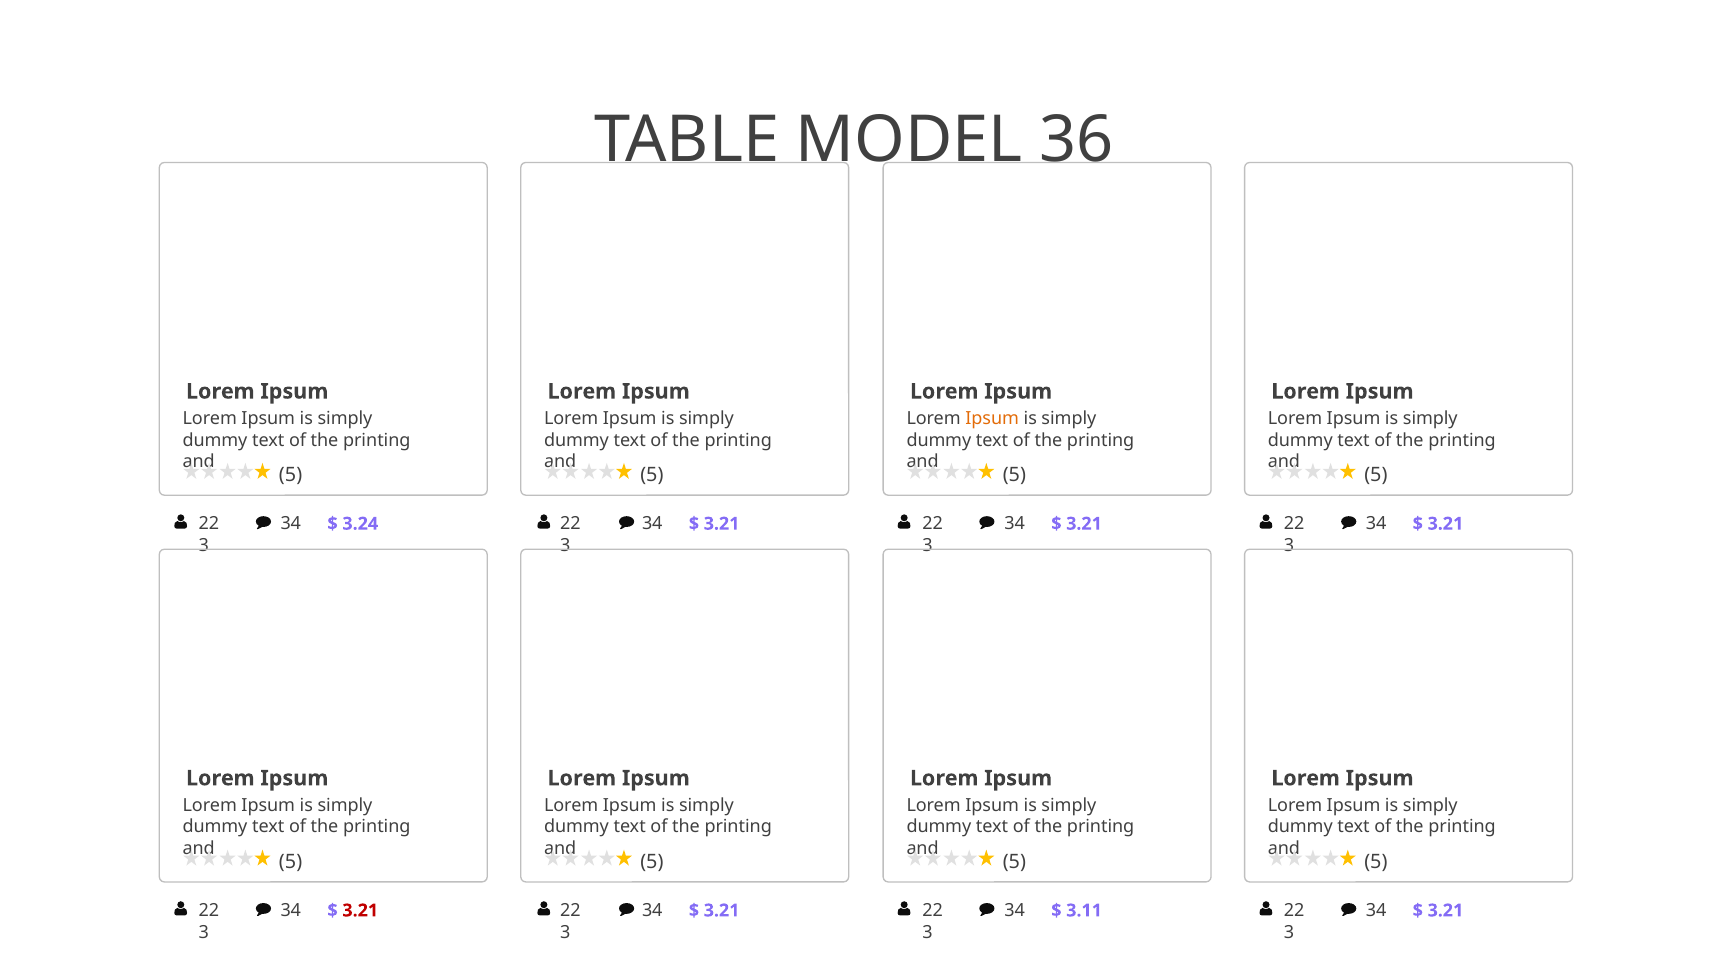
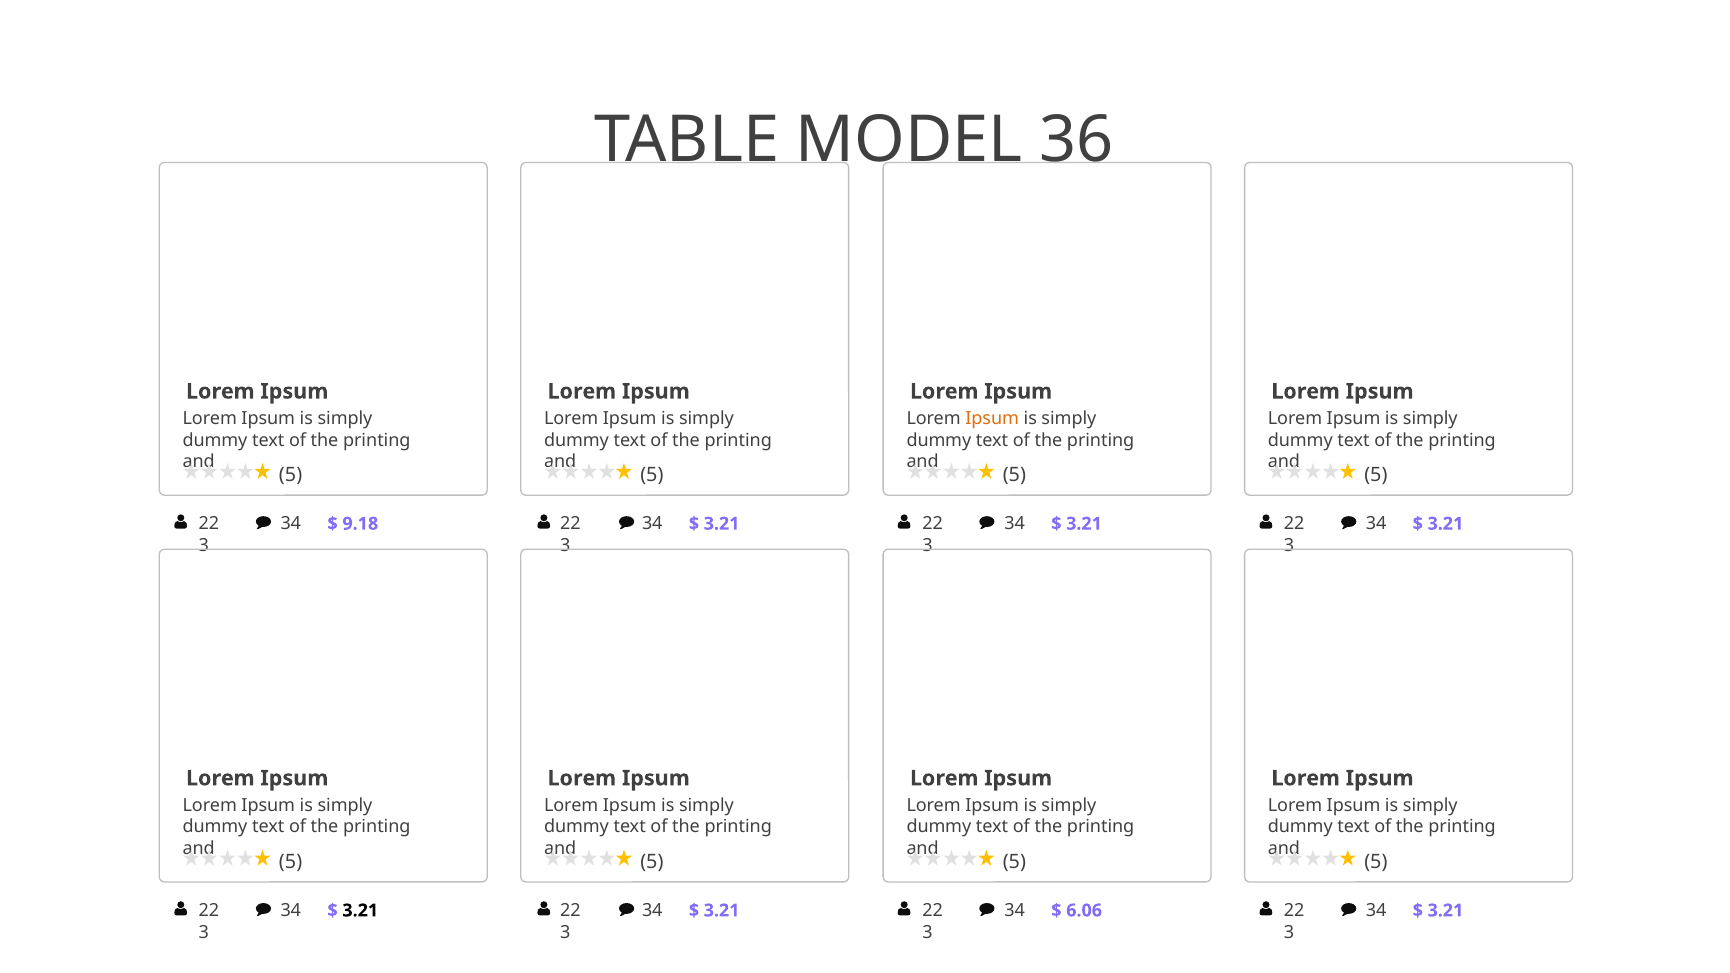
3.24: 3.24 -> 9.18
3.21 at (360, 911) colour: red -> black
3.11: 3.11 -> 6.06
